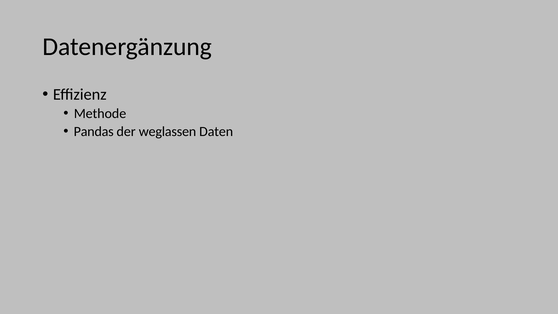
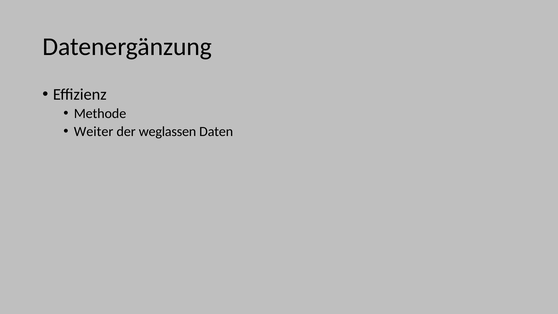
Pandas: Pandas -> Weiter
